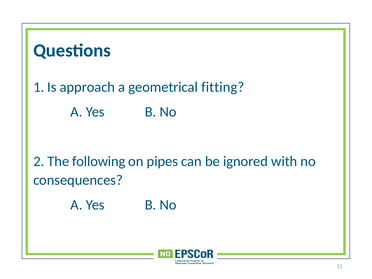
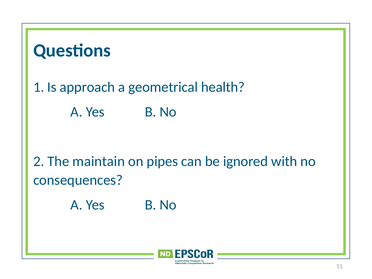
fitting: fitting -> health
following: following -> maintain
